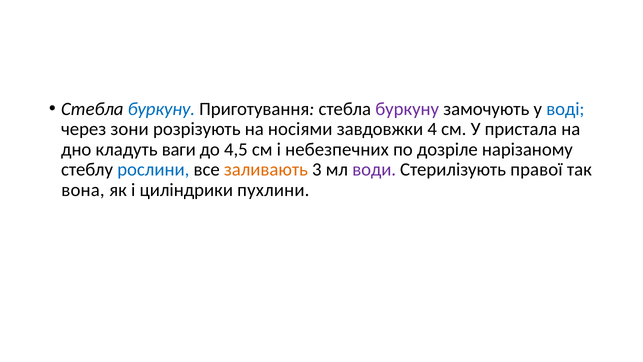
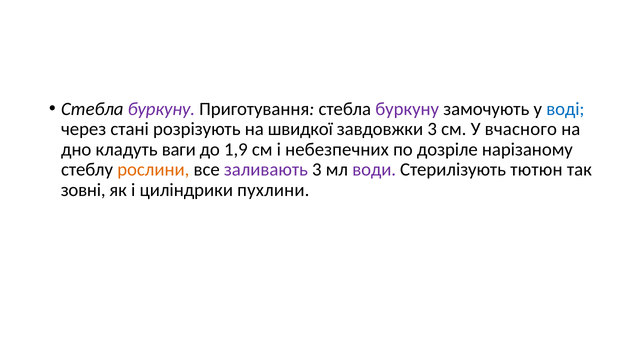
буркуну at (161, 109) colour: blue -> purple
зони: зони -> стані
носіями: носіями -> швидкої
завдовжки 4: 4 -> 3
пристала: пристала -> вчасного
4,5: 4,5 -> 1,9
рослини colour: blue -> orange
заливають colour: orange -> purple
правої: правої -> тютюн
вона: вона -> зовні
